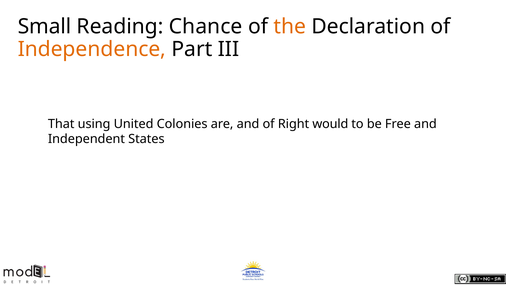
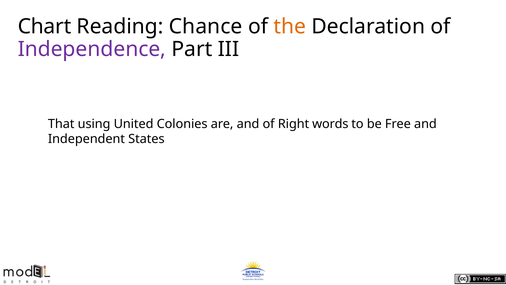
Small: Small -> Chart
Independence colour: orange -> purple
would: would -> words
